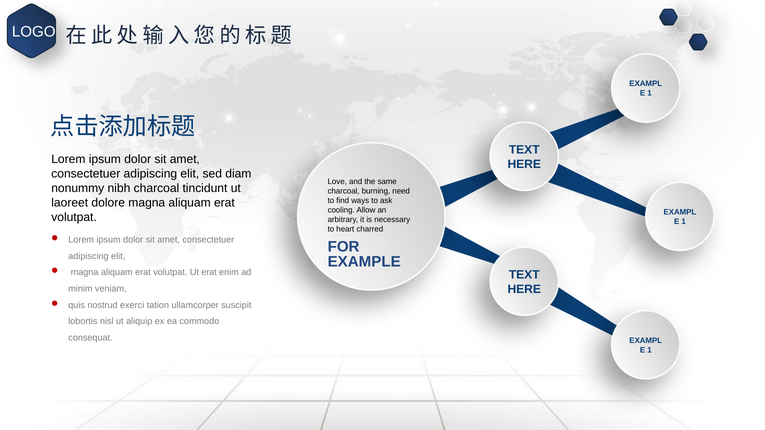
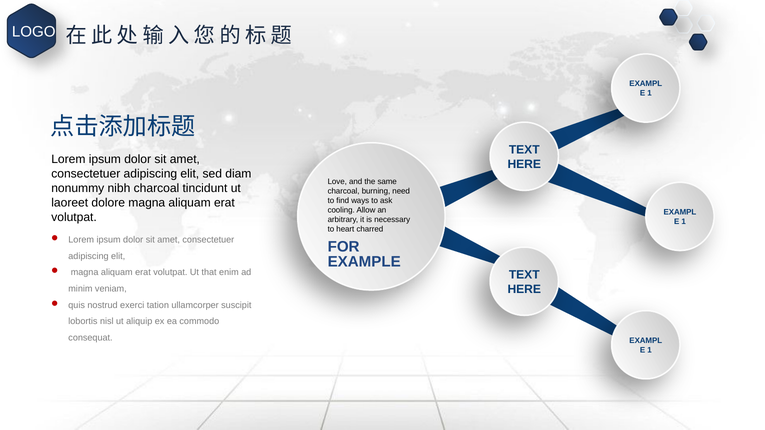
Ut erat: erat -> that
